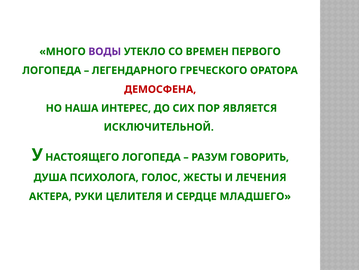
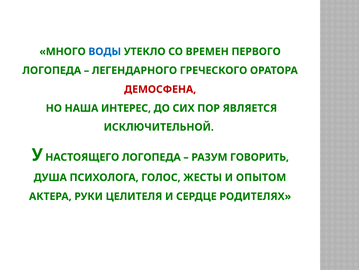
ВОДЫ colour: purple -> blue
ЛЕЧЕНИЯ: ЛЕЧЕНИЯ -> ОПЫТОМ
МЛАДШЕГО: МЛАДШЕГО -> РОДИТЕЛЯХ
